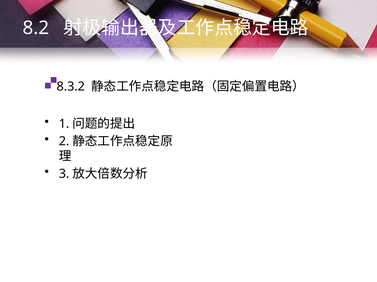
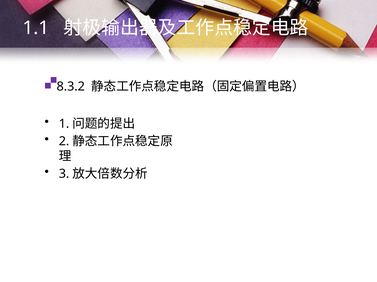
8.2: 8.2 -> 1.1
